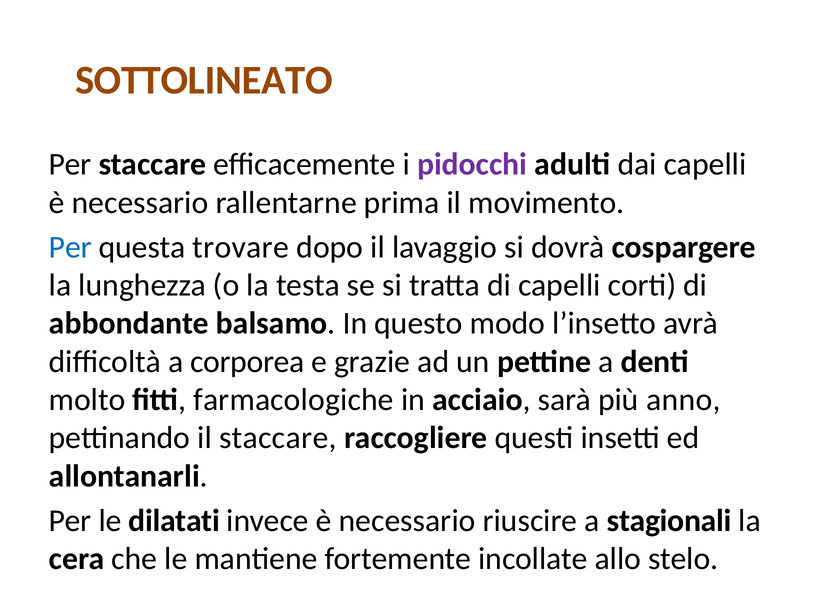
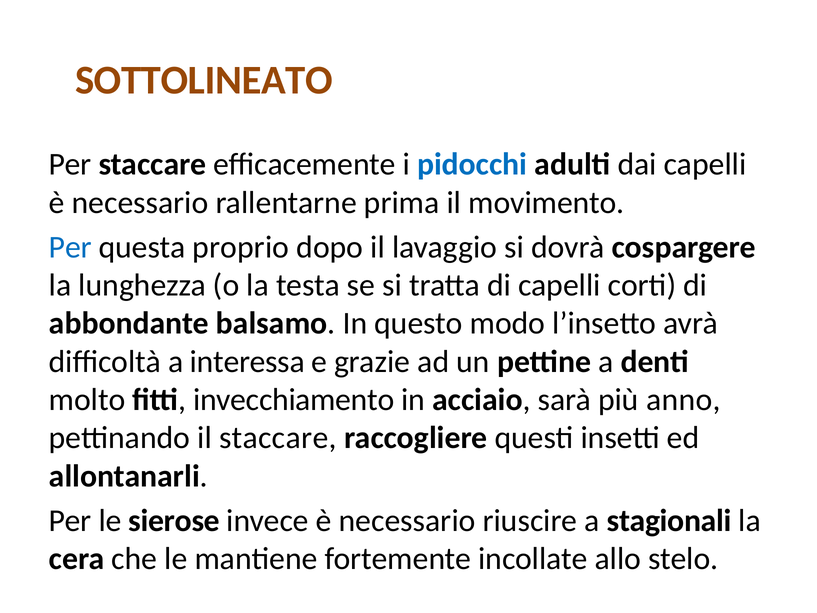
pidocchi colour: purple -> blue
trovare: trovare -> proprio
corporea: corporea -> interessa
farmacologiche: farmacologiche -> invecchiamento
dilatati: dilatati -> sierose
